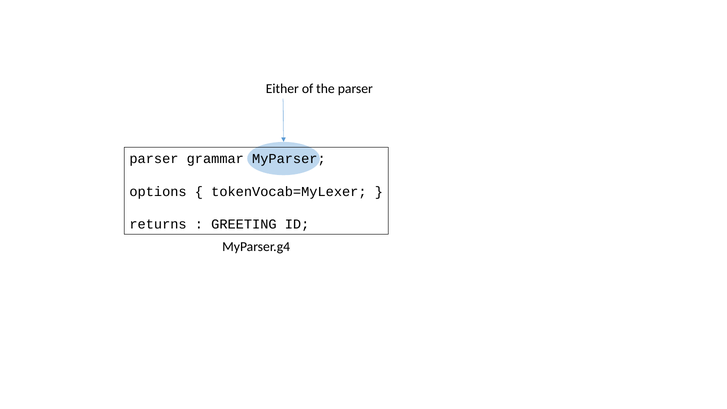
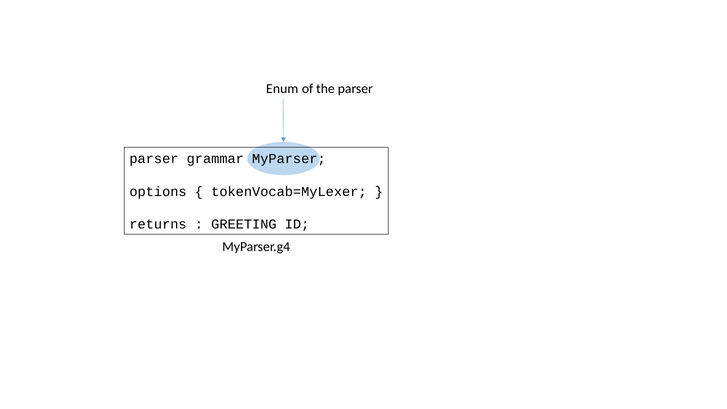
Either: Either -> Enum
